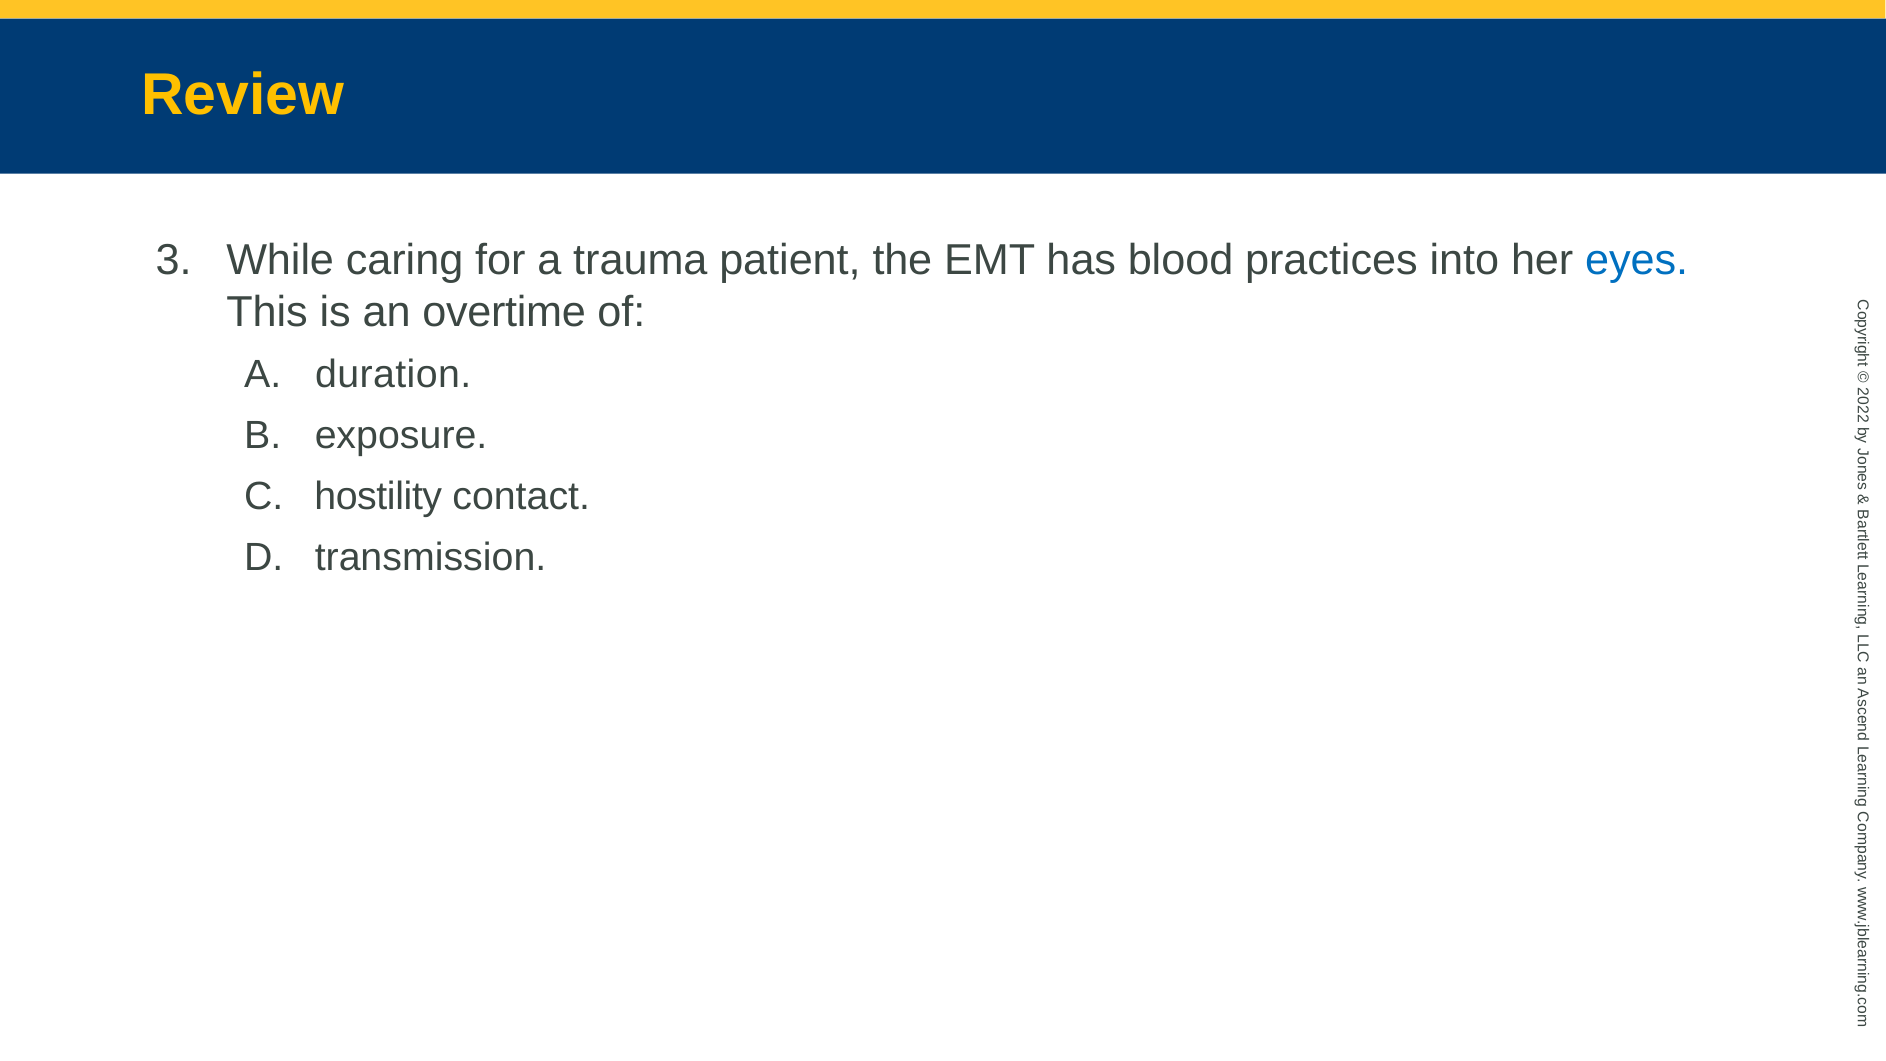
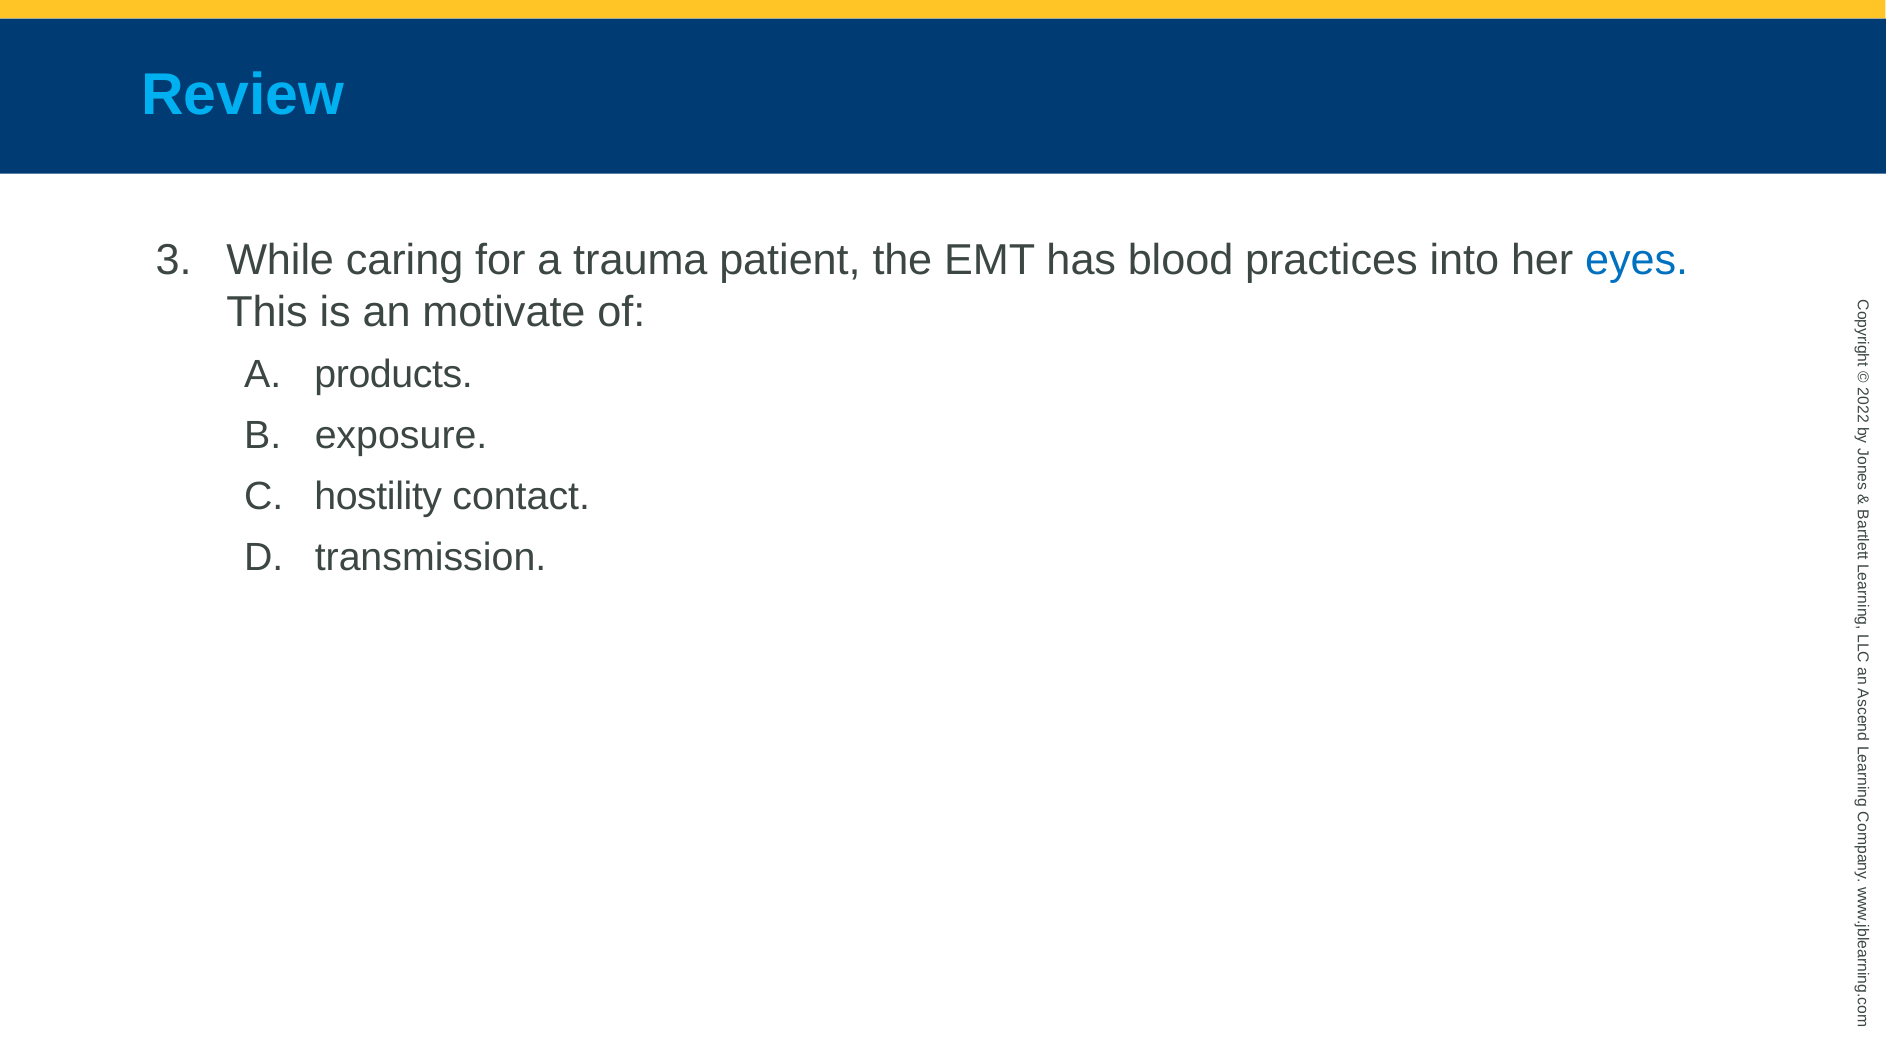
Review colour: yellow -> light blue
overtime: overtime -> motivate
duration: duration -> products
